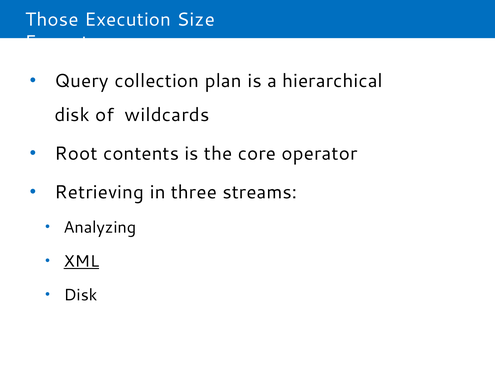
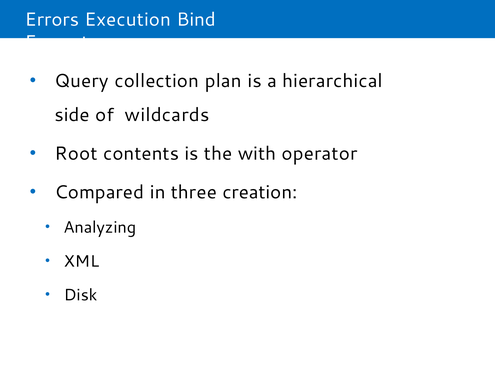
Those: Those -> Errors
Size: Size -> Bind
disk at (72, 115): disk -> side
core: core -> with
Retrieving: Retrieving -> Compared
streams: streams -> creation
XML underline: present -> none
